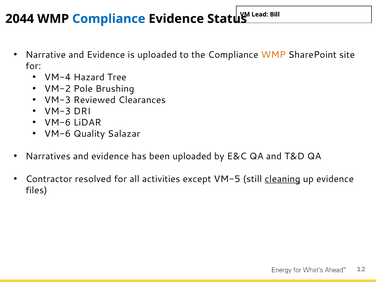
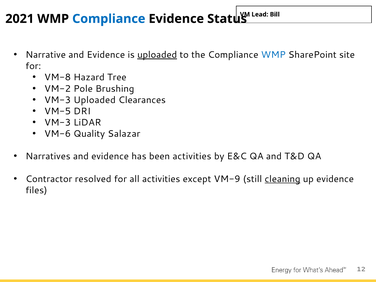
2044: 2044 -> 2021
uploaded at (157, 55) underline: none -> present
WMP at (273, 55) colour: orange -> blue
VM-4: VM-4 -> VM-8
VM-3 Reviewed: Reviewed -> Uploaded
VM-3 at (58, 111): VM-3 -> VM-5
VM-6 at (58, 123): VM-6 -> VM-3
been uploaded: uploaded -> activities
VM-5: VM-5 -> VM-9
